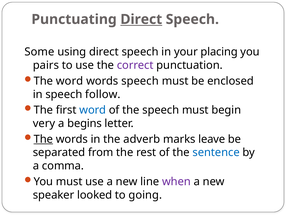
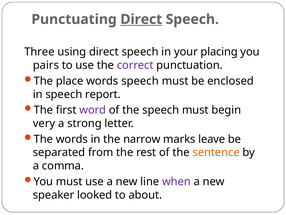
Some: Some -> Three
The word: word -> place
follow: follow -> report
word at (93, 110) colour: blue -> purple
begins: begins -> strong
The at (43, 139) underline: present -> none
adverb: adverb -> narrow
sentence colour: blue -> orange
going: going -> about
